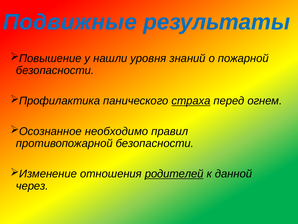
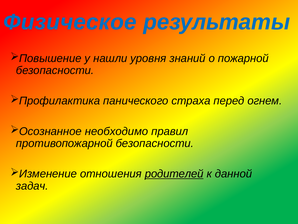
Подвижные: Подвижные -> Физическое
страха underline: present -> none
через: через -> задач
